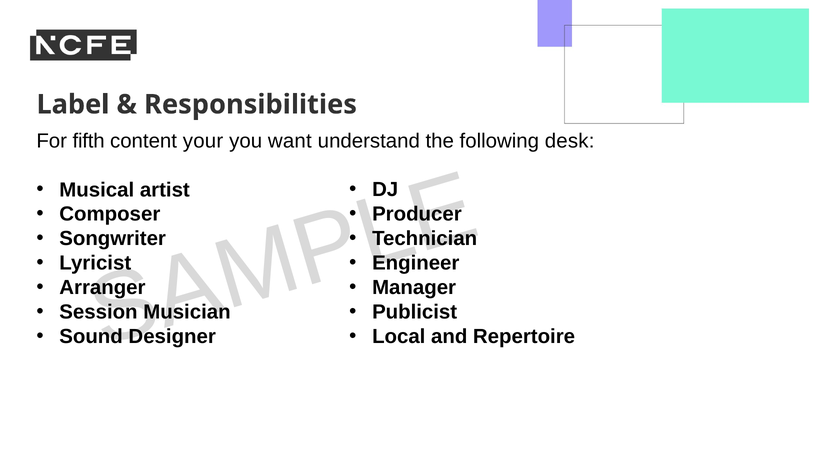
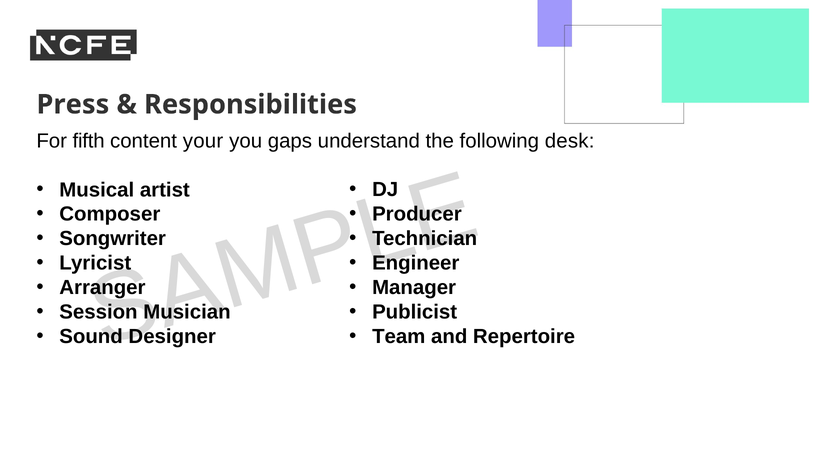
Label: Label -> Press
want: want -> gaps
Local: Local -> Team
